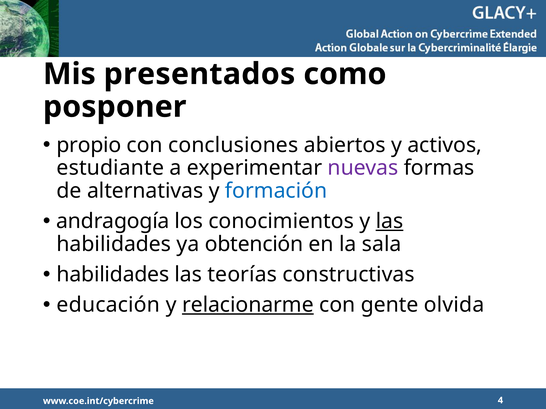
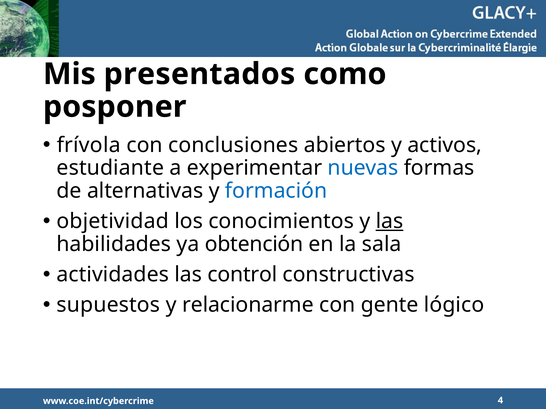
propio: propio -> frívola
nuevas colour: purple -> blue
andragogía: andragogía -> objetividad
habilidades at (113, 275): habilidades -> actividades
teorías: teorías -> control
educación: educación -> supuestos
relacionarme underline: present -> none
olvida: olvida -> lógico
